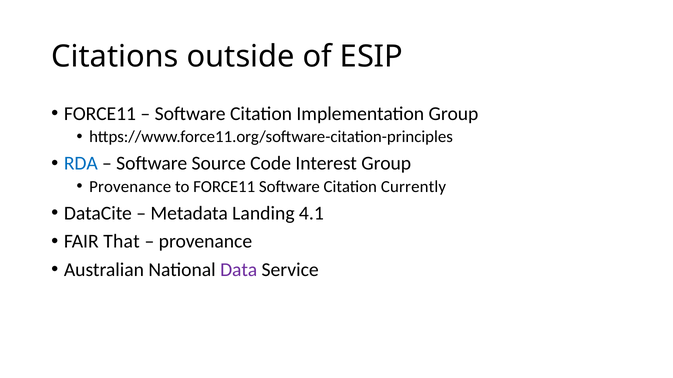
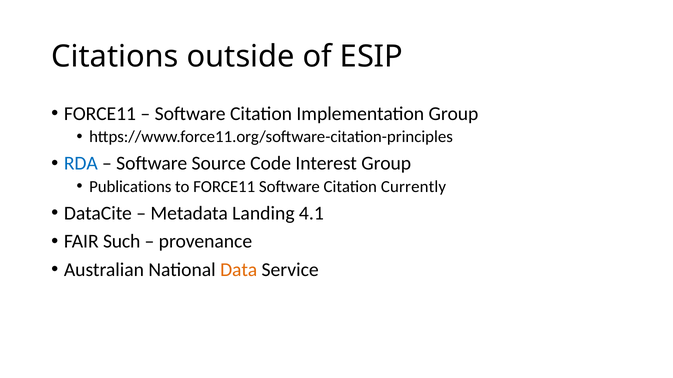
Provenance at (130, 187): Provenance -> Publications
That: That -> Such
Data colour: purple -> orange
